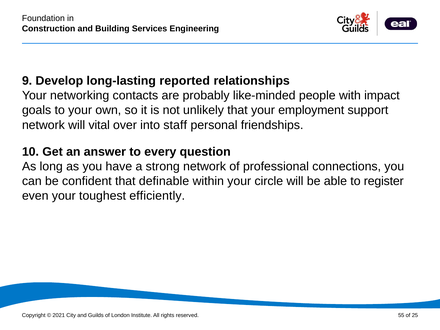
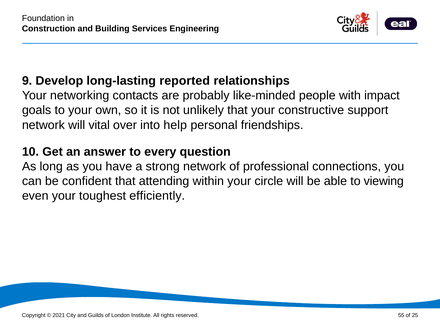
employment: employment -> constructive
staff: staff -> help
definable: definable -> attending
register: register -> viewing
